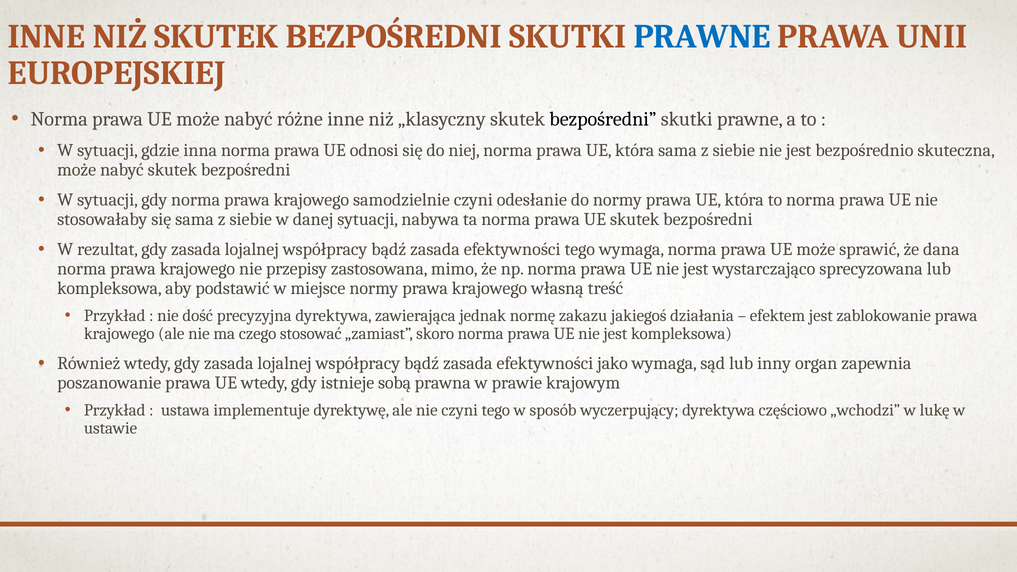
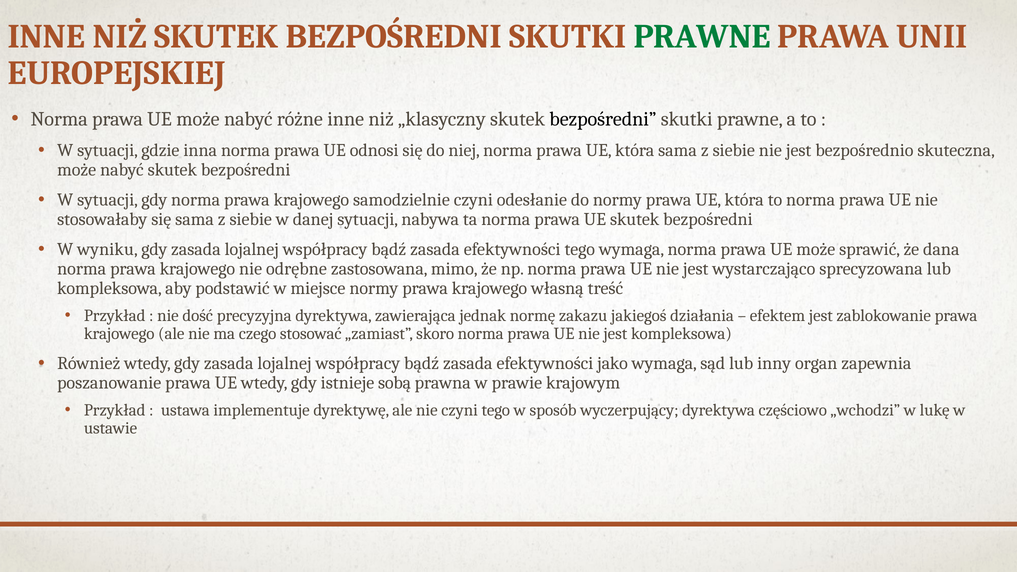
PRAWNE at (702, 36) colour: blue -> green
rezultat: rezultat -> wyniku
przepisy: przepisy -> odrębne
